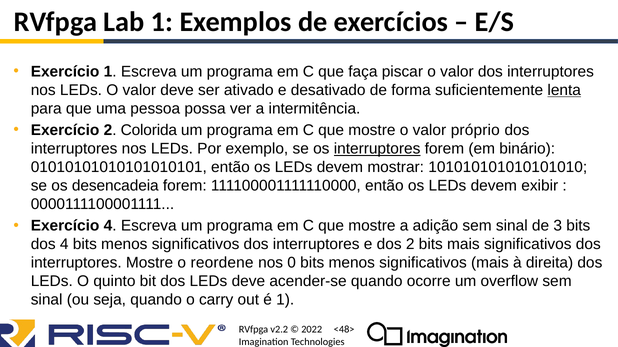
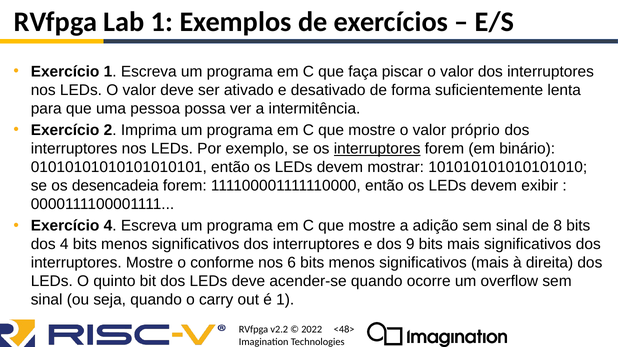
lenta underline: present -> none
Colorida: Colorida -> Imprima
3: 3 -> 8
dos 2: 2 -> 9
reordene: reordene -> conforme
0: 0 -> 6
